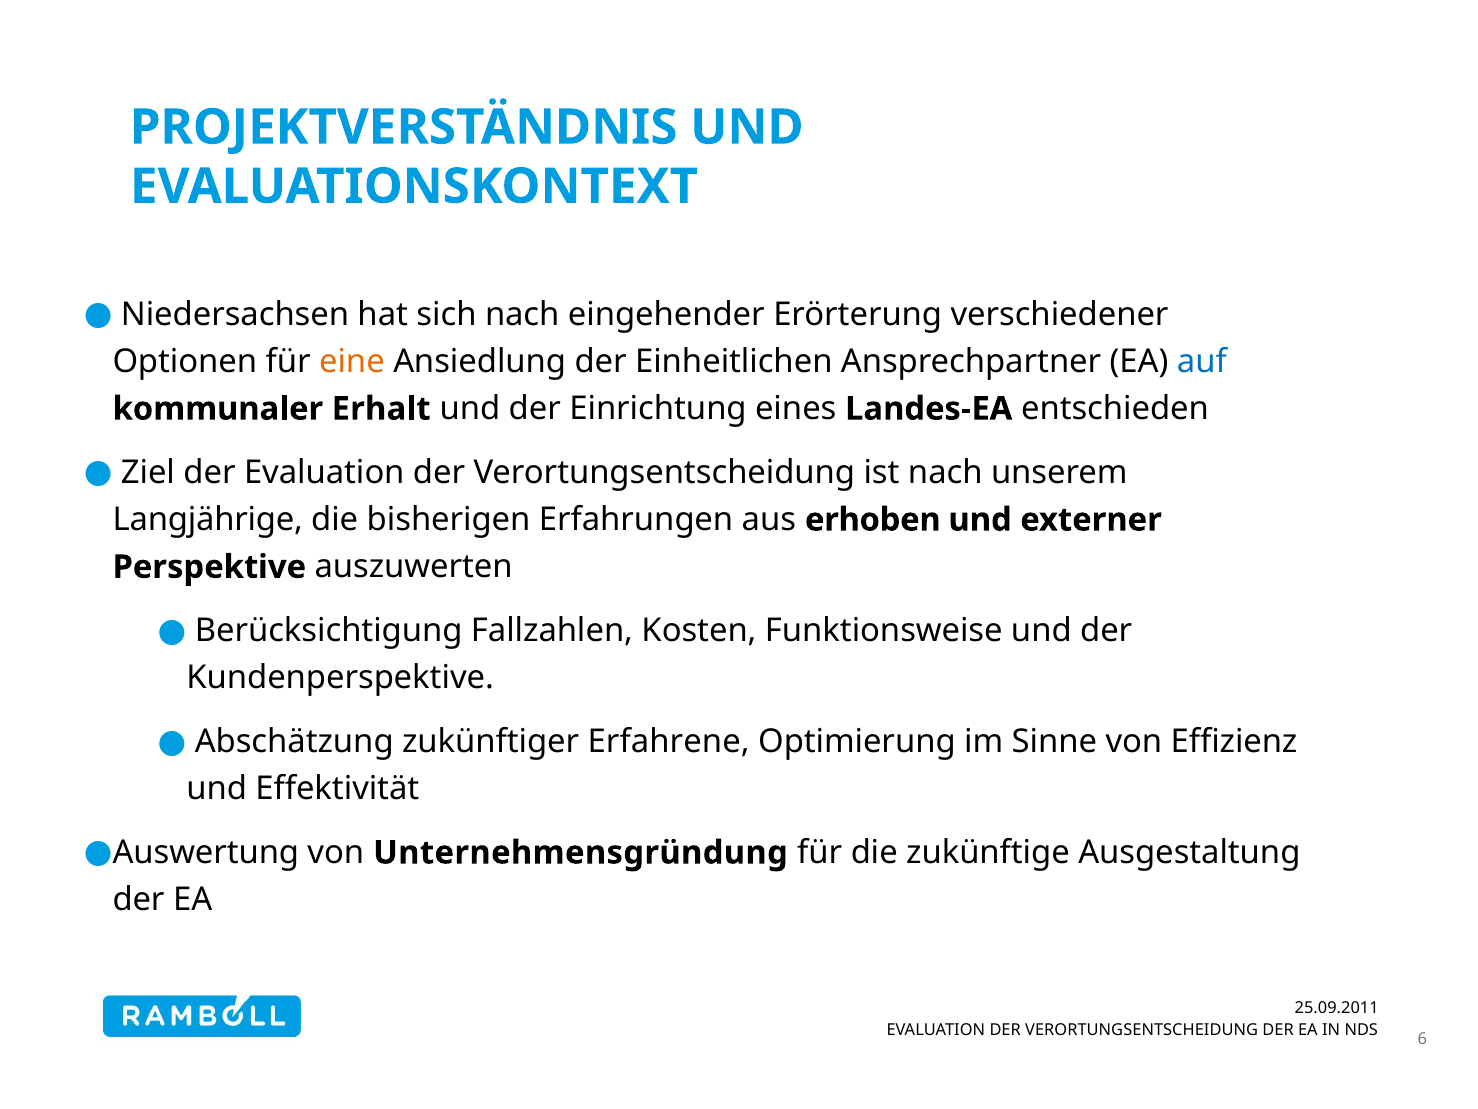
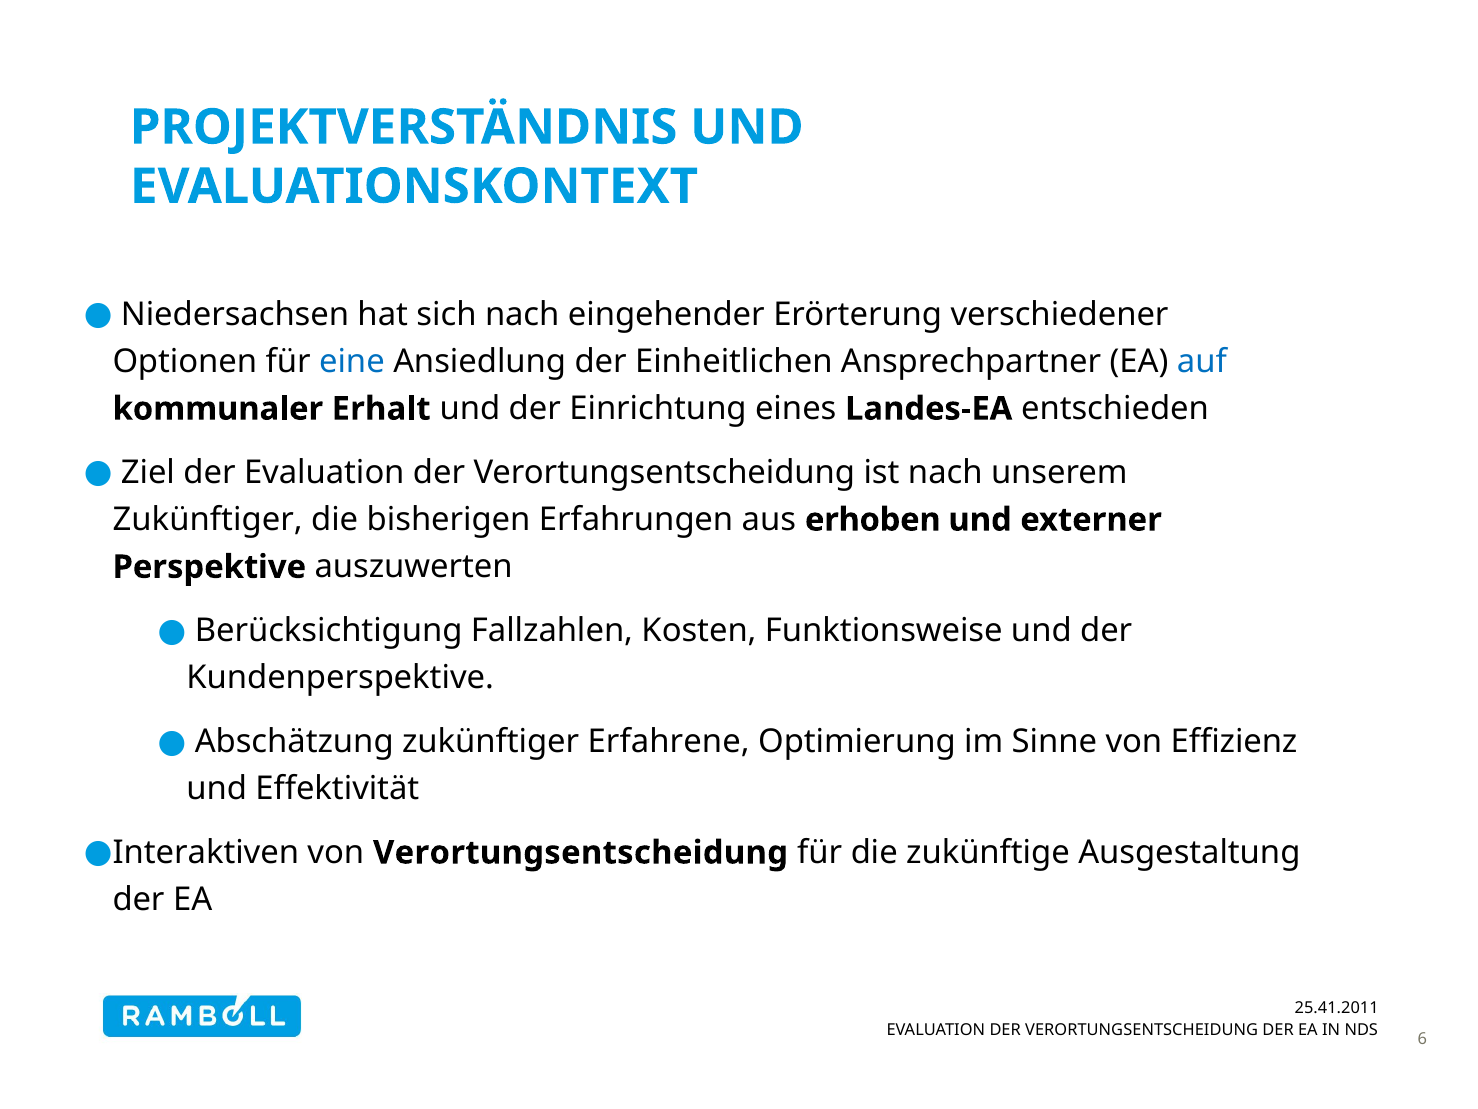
eine colour: orange -> blue
Langjährige at (208, 520): Langjährige -> Zukünftiger
Auswertung: Auswertung -> Interaktiven
von Unternehmensgründung: Unternehmensgründung -> Verortungsentscheidung
25.09.2011: 25.09.2011 -> 25.41.2011
